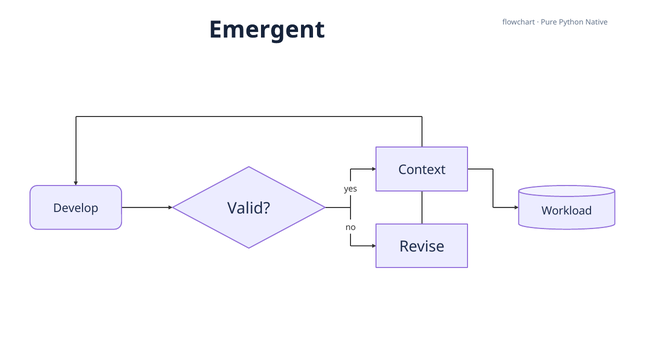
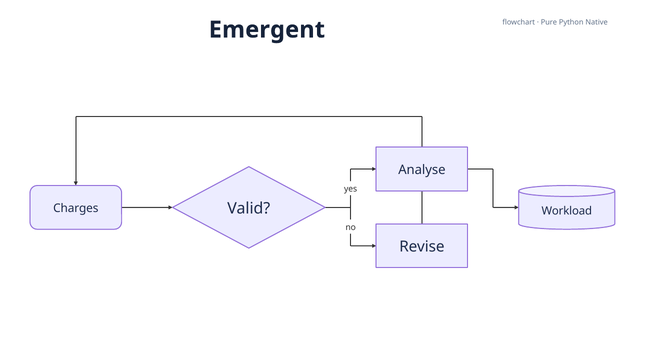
Context: Context -> Analyse
Develop: Develop -> Charges
